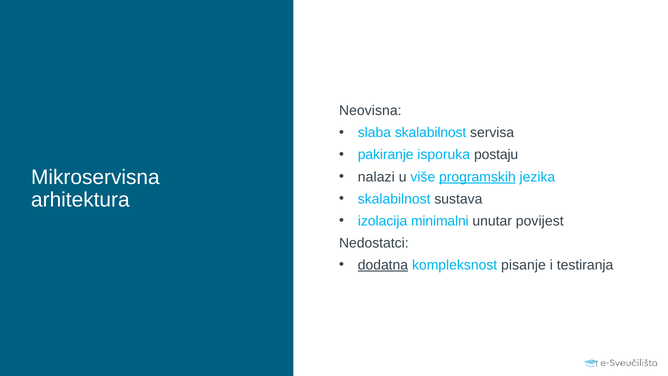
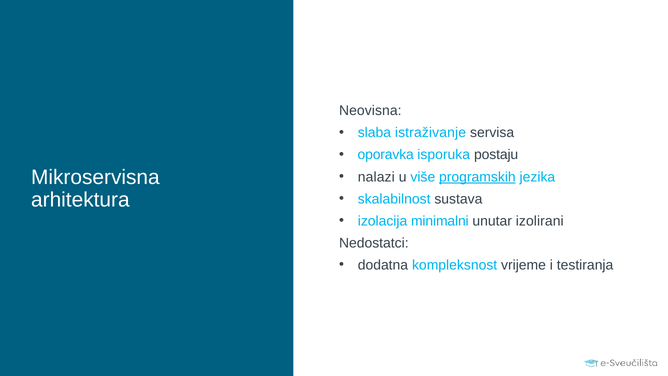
slaba skalabilnost: skalabilnost -> istraživanje
pakiranje: pakiranje -> oporavka
povijest: povijest -> izolirani
dodatna underline: present -> none
pisanje: pisanje -> vrijeme
